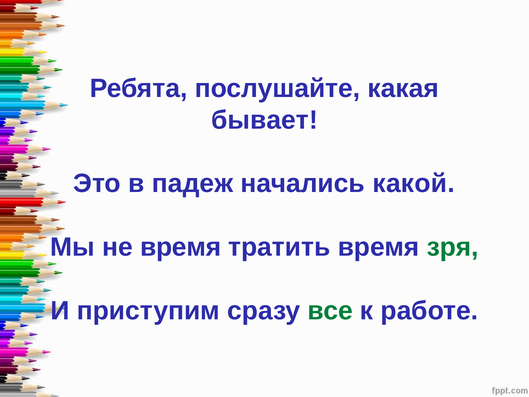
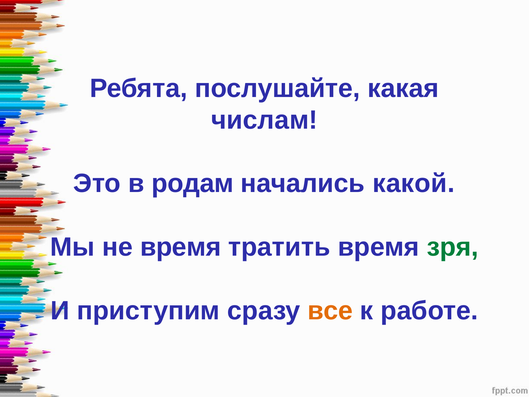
бывает: бывает -> числам
падеж: падеж -> родам
все colour: green -> orange
